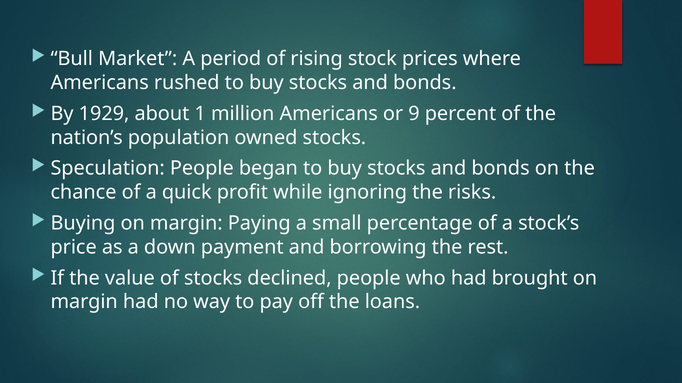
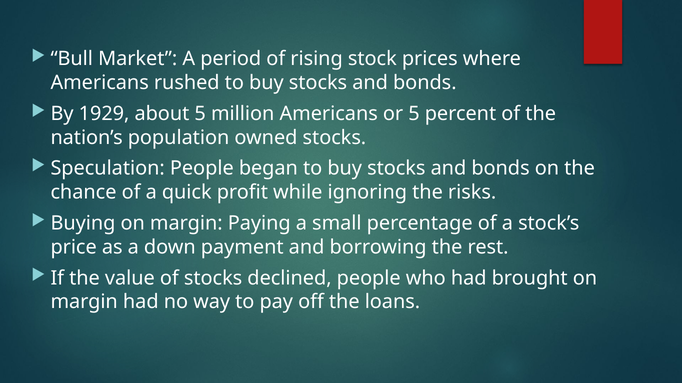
about 1: 1 -> 5
or 9: 9 -> 5
